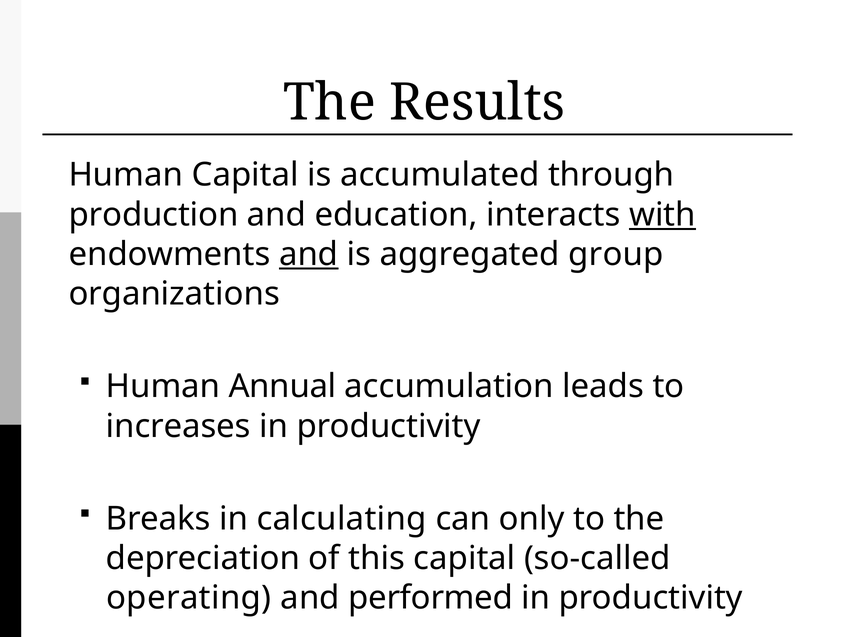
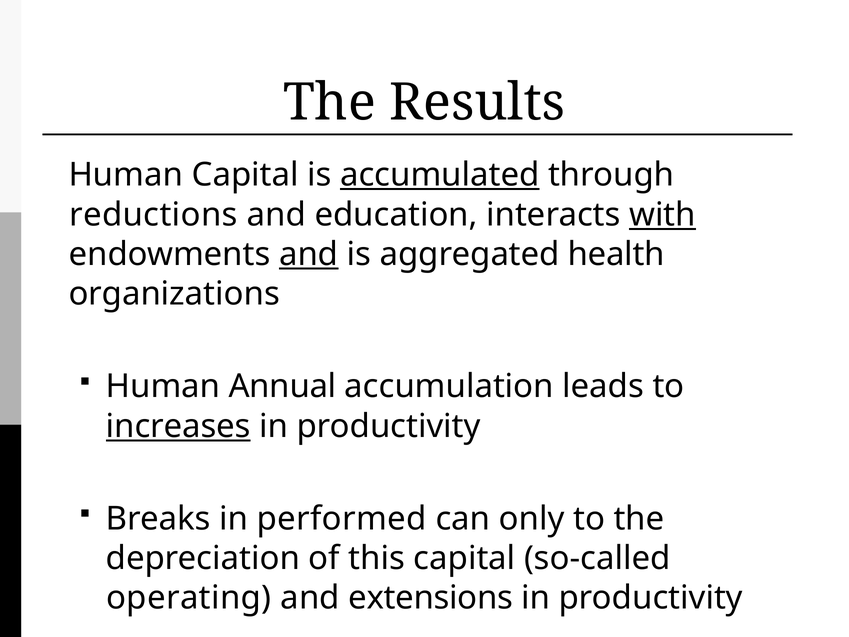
accumulated underline: none -> present
production: production -> reductions
group: group -> health
increases underline: none -> present
calculating: calculating -> performed
performed: performed -> extensions
